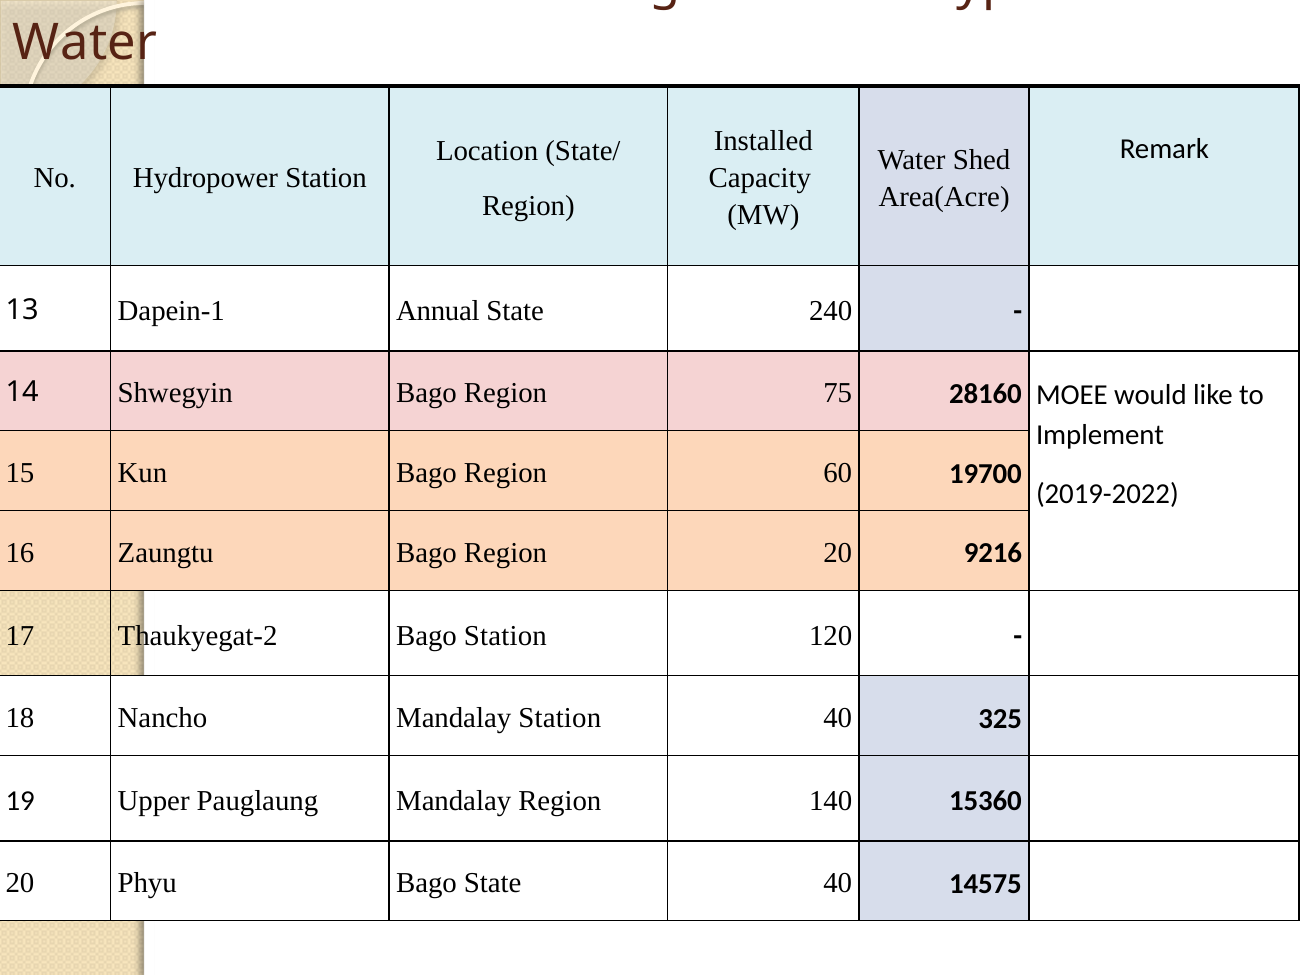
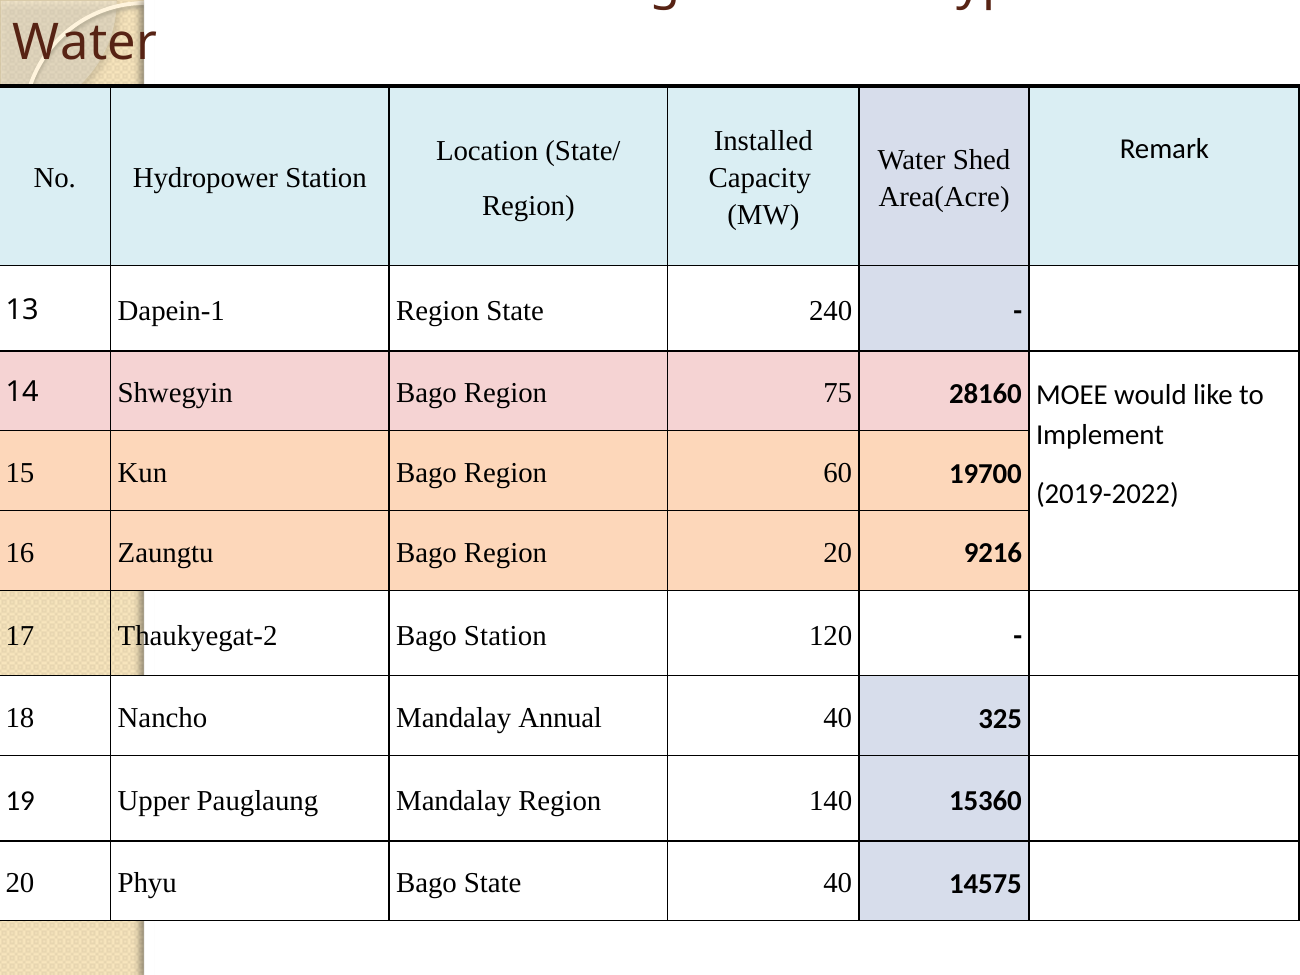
Dapein-1 Annual: Annual -> Region
Mandalay Station: Station -> Annual
